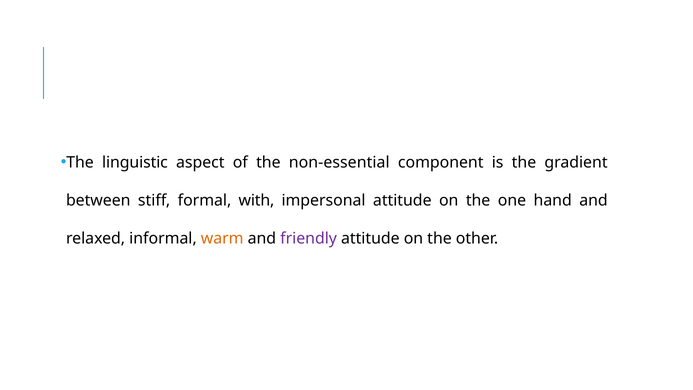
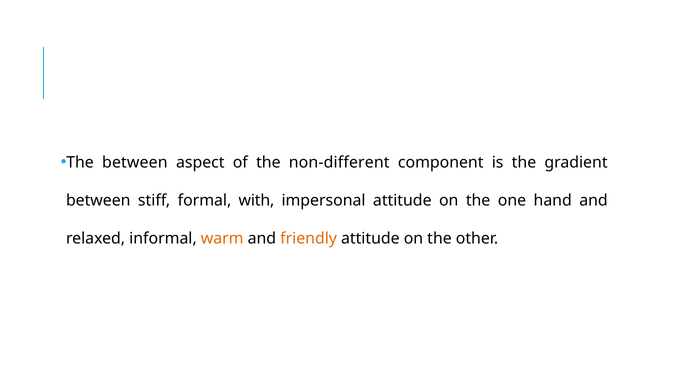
The linguistic: linguistic -> between
non-essential: non-essential -> non-different
friendly colour: purple -> orange
